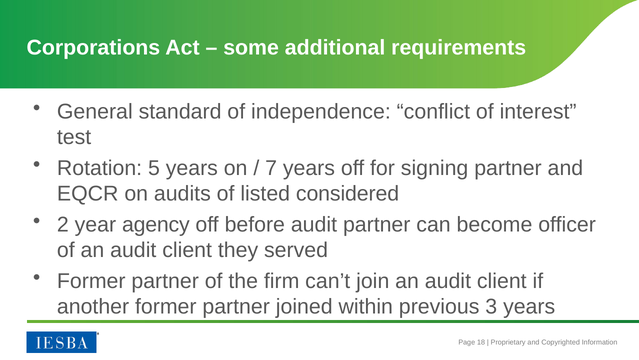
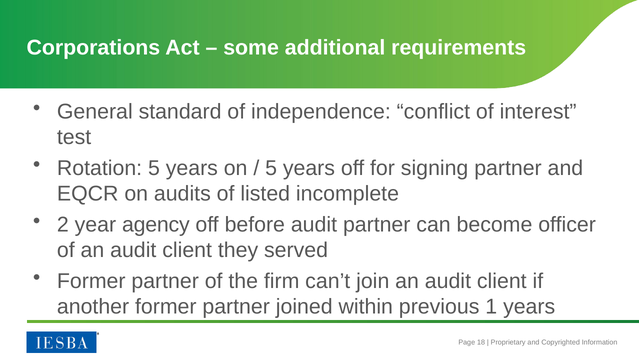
7 at (271, 168): 7 -> 5
considered: considered -> incomplete
3: 3 -> 1
